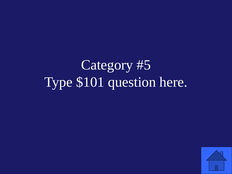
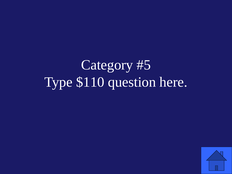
$101: $101 -> $110
